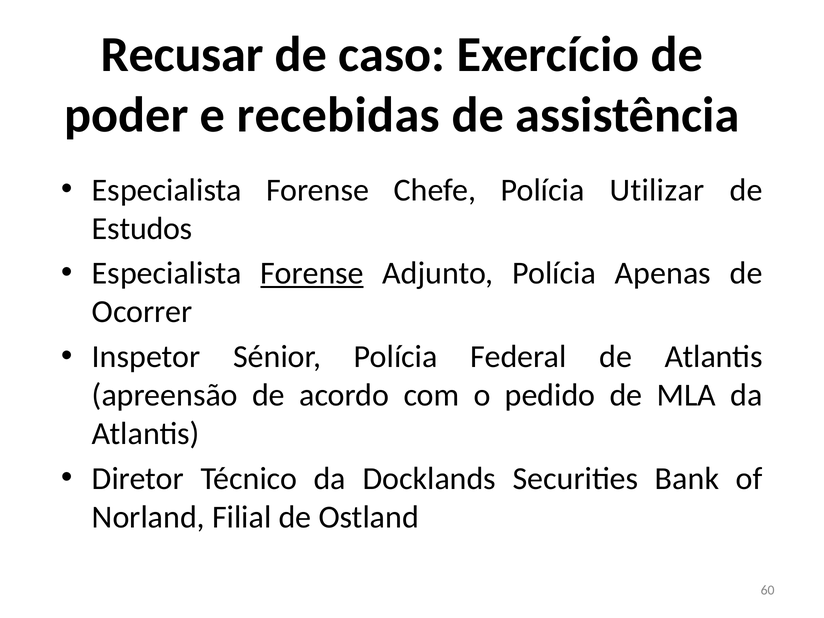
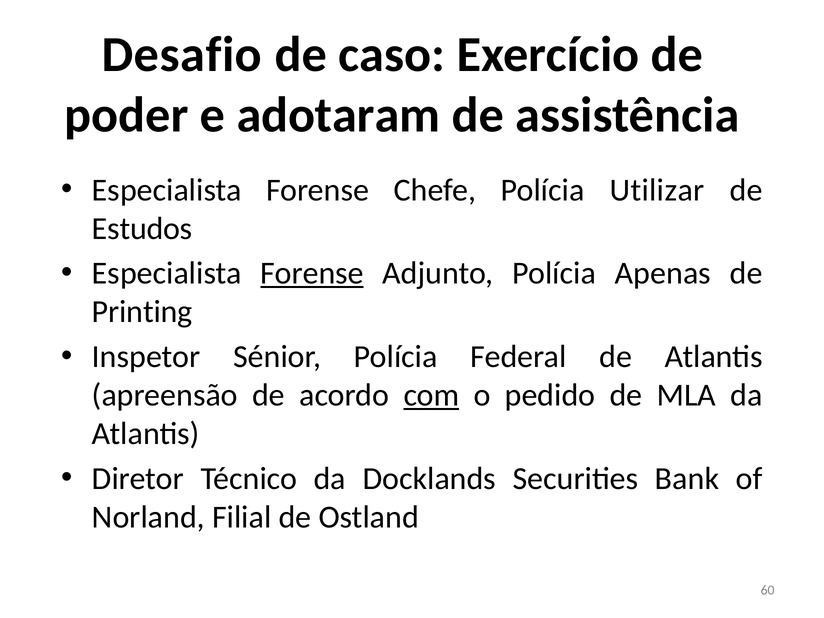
Recusar: Recusar -> Desafio
recebidas: recebidas -> adotaram
Ocorrer: Ocorrer -> Printing
com underline: none -> present
